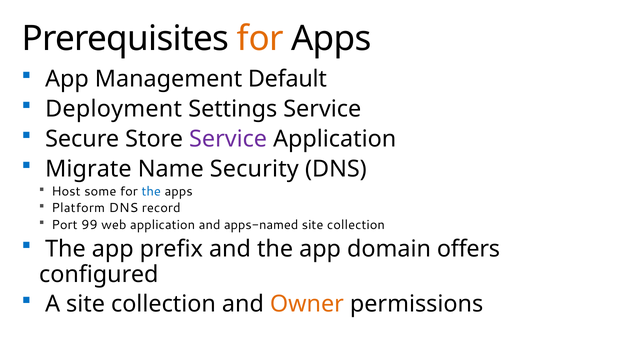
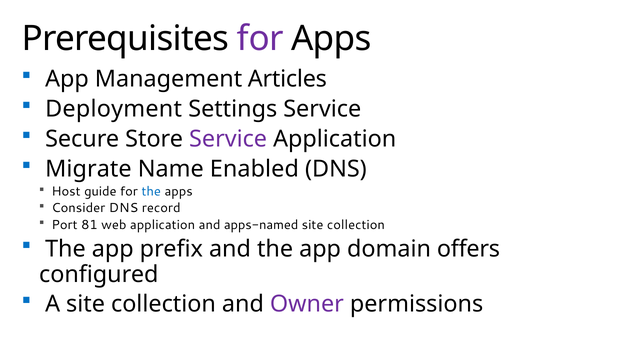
for at (260, 39) colour: orange -> purple
Default: Default -> Articles
Security: Security -> Enabled
some: some -> guide
Platform: Platform -> Consider
99: 99 -> 81
Owner colour: orange -> purple
